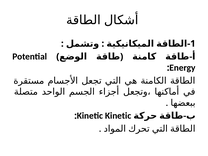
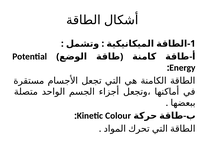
Kinetic Kinetic: Kinetic -> Colour
